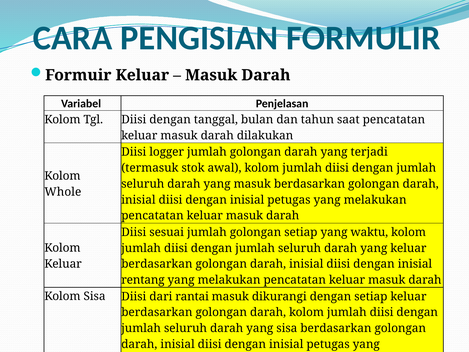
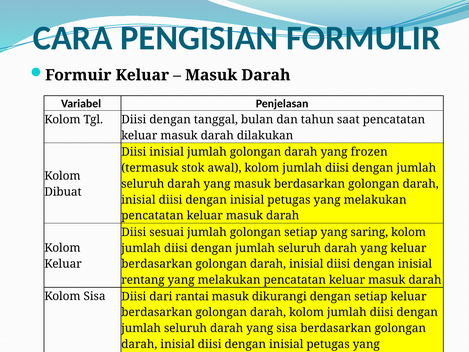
Diisi logger: logger -> inisial
terjadi: terjadi -> frozen
Whole: Whole -> Dibuat
waktu: waktu -> saring
